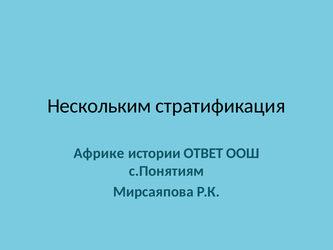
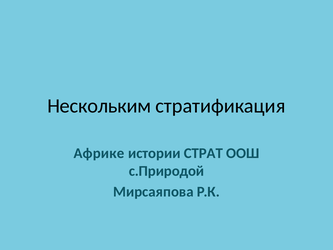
ОТВЕТ: ОТВЕТ -> СТРАТ
с.Понятиям: с.Понятиям -> с.Природой
